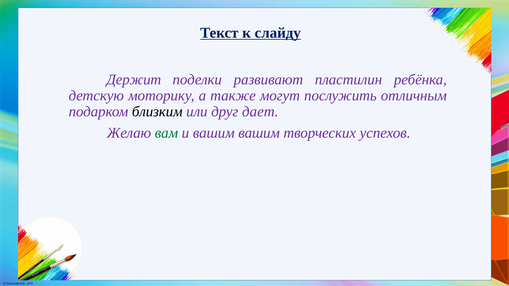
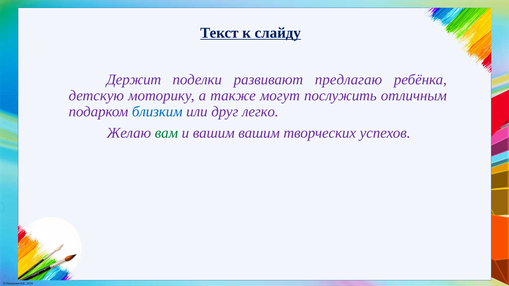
пластилин: пластилин -> предлагаю
близким colour: black -> blue
дает: дает -> легко
